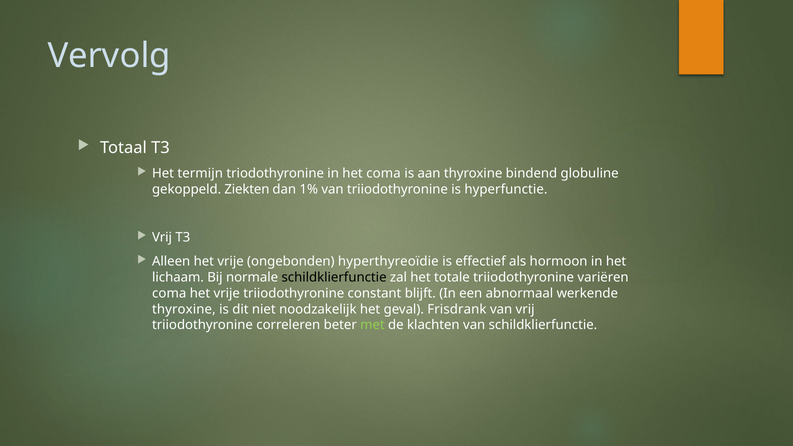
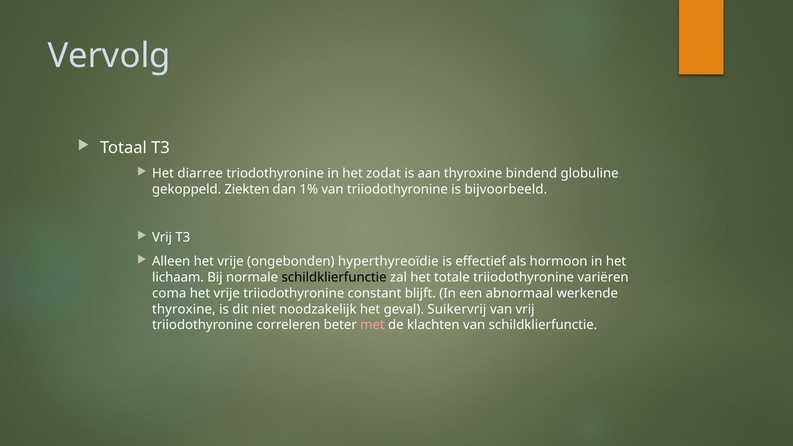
termijn: termijn -> diarree
het coma: coma -> zodat
hyperfunctie: hyperfunctie -> bijvoorbeeld
Frisdrank: Frisdrank -> Suikervrij
met colour: light green -> pink
